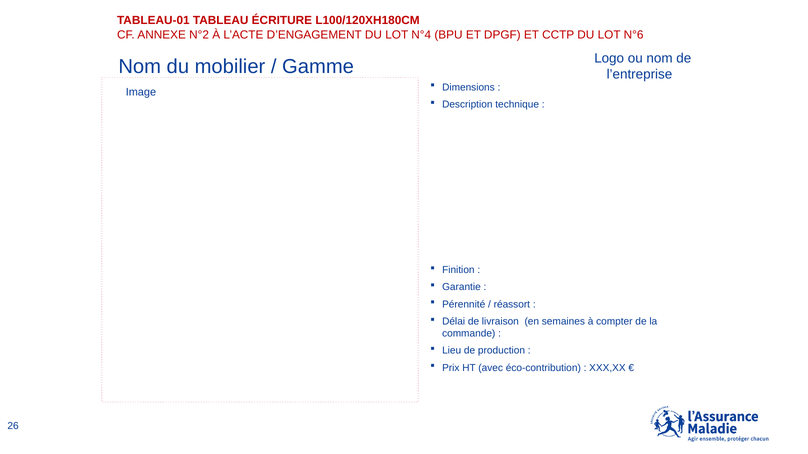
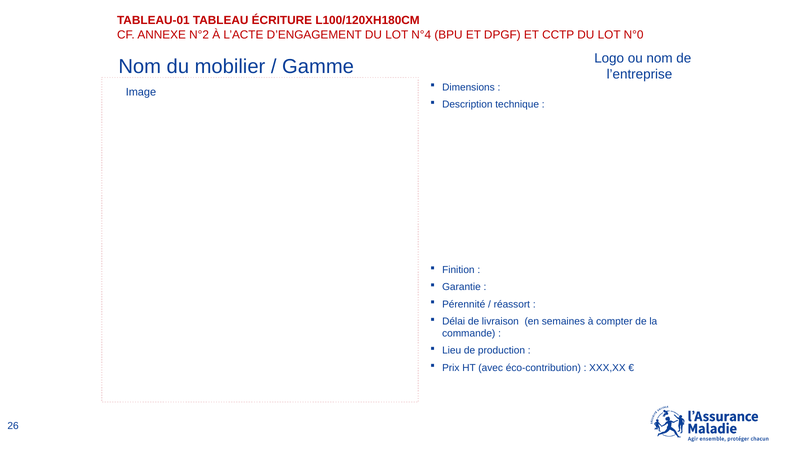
N°6: N°6 -> N°0
